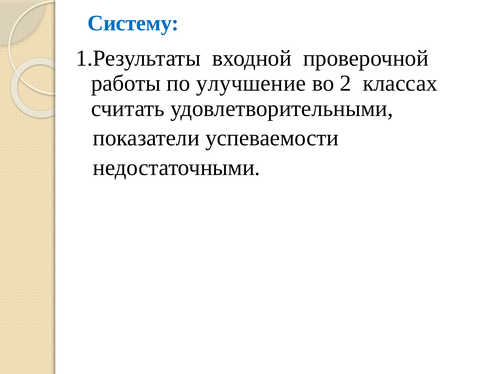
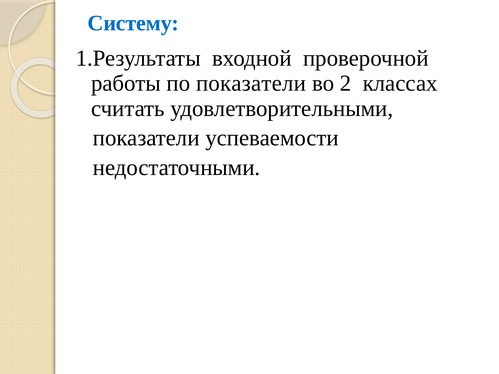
по улучшение: улучшение -> показатели
